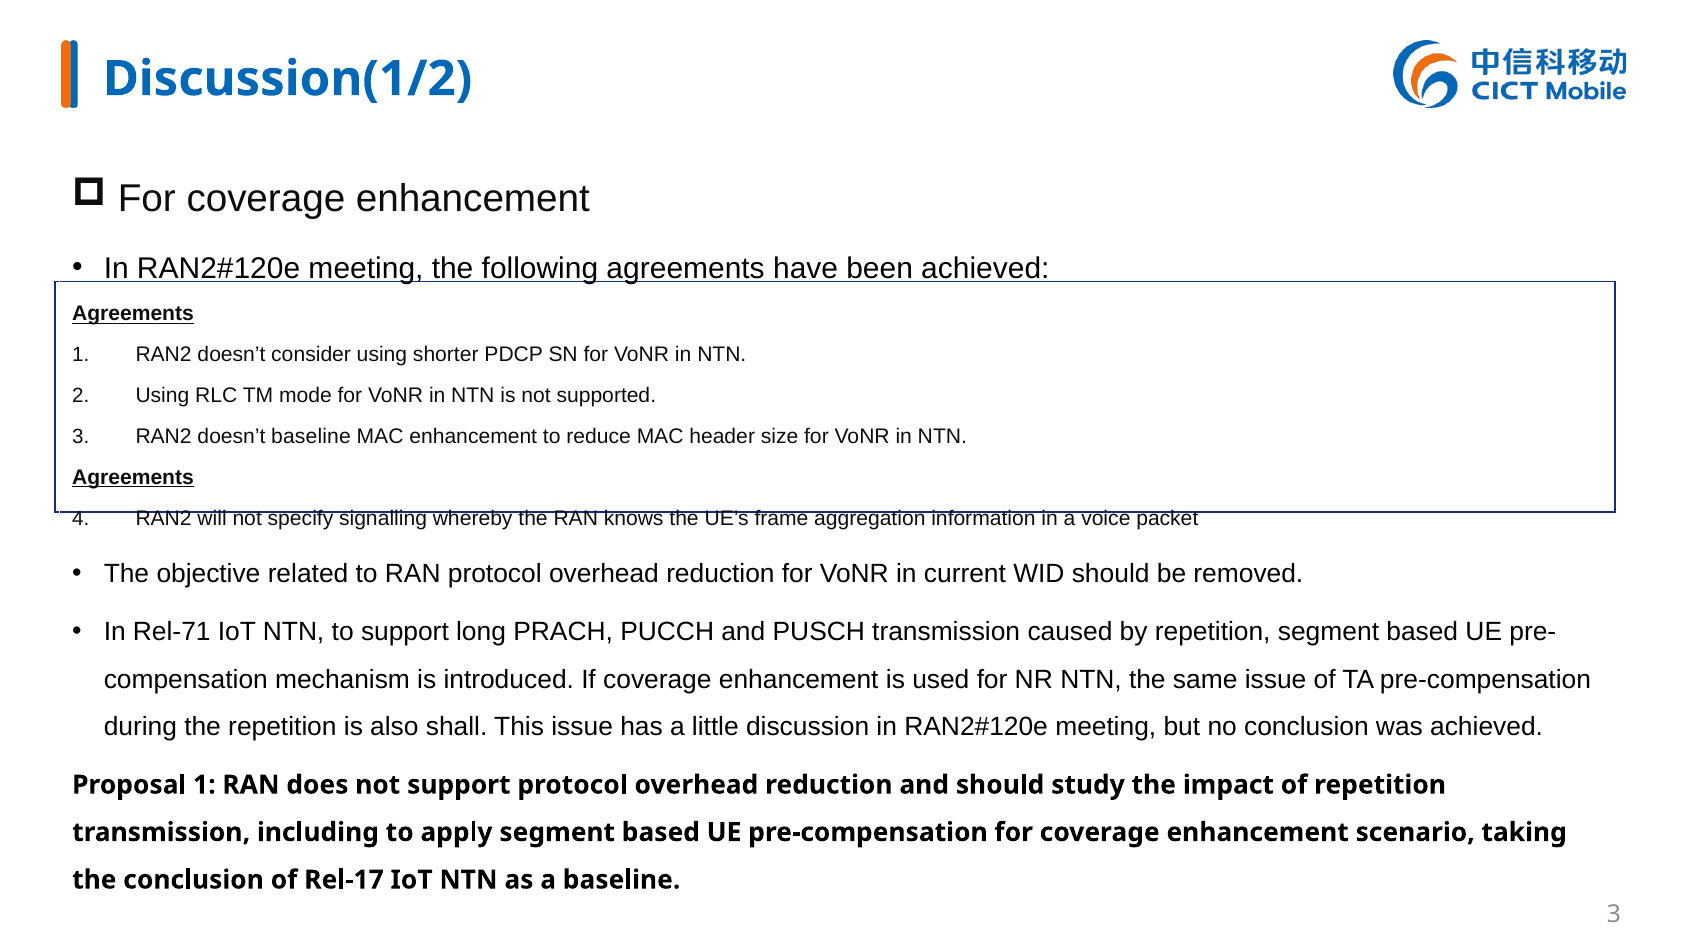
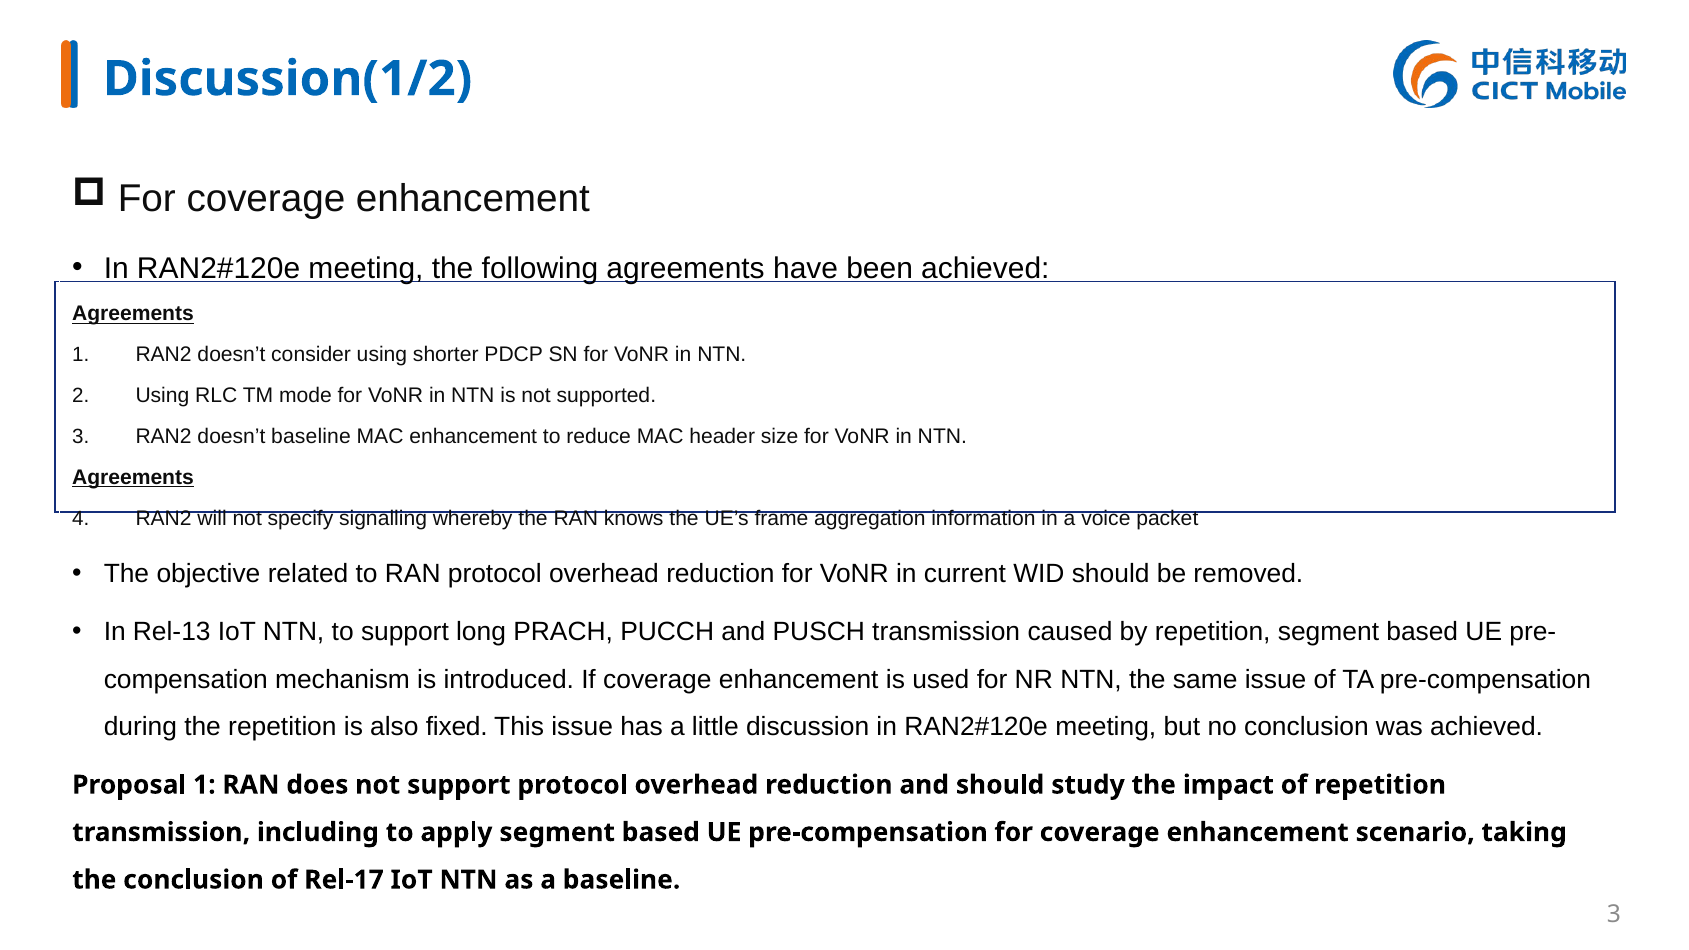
Rel-71: Rel-71 -> Rel-13
shall: shall -> fixed
